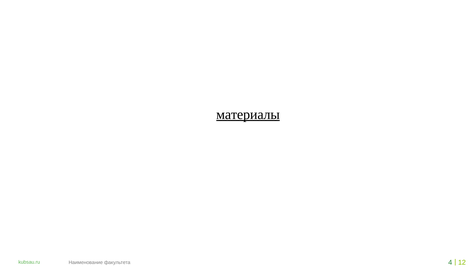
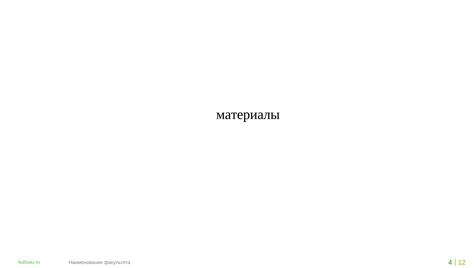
материалы underline: present -> none
